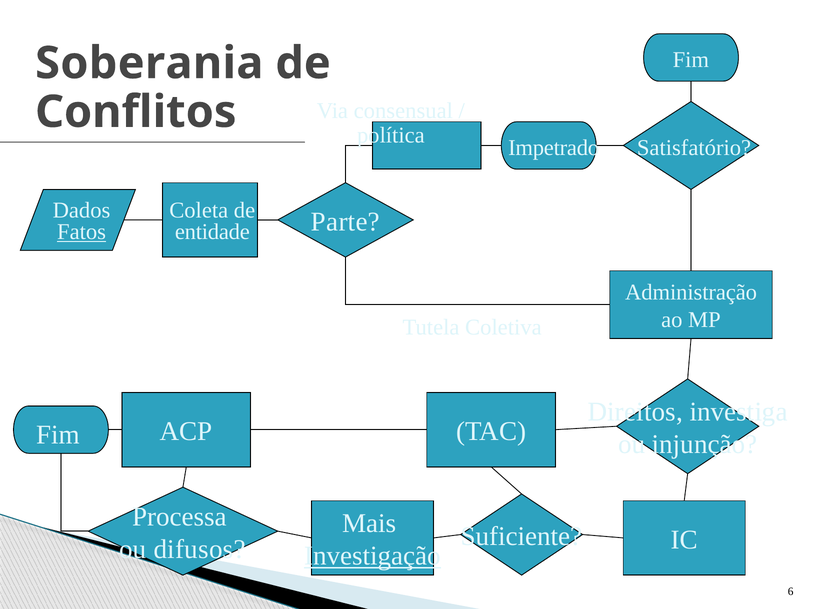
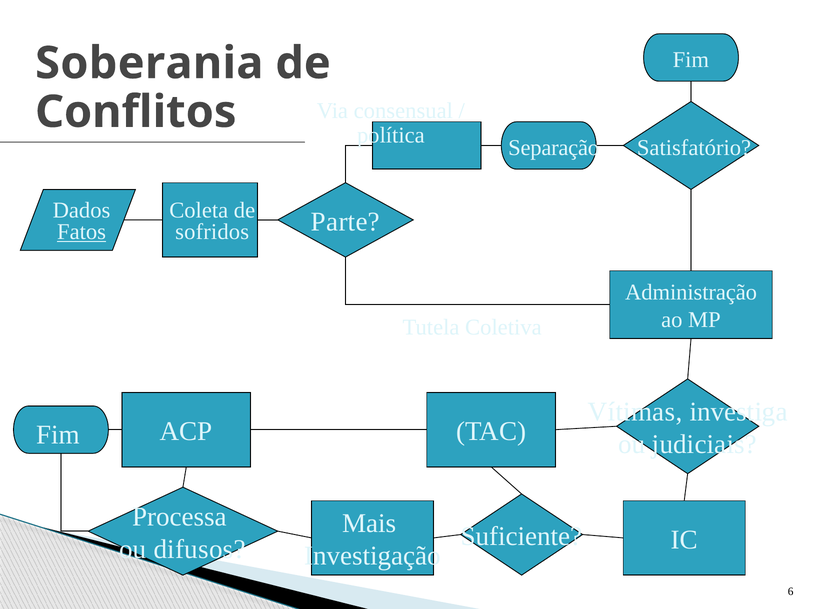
Impetrado: Impetrado -> Separação
entidade: entidade -> sofridos
Direitos: Direitos -> Vítimas
injunção: injunção -> judiciais
Investigação underline: present -> none
